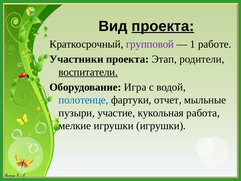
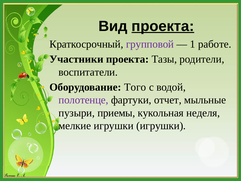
Этап: Этап -> Тазы
воспитатели underline: present -> none
Игра: Игра -> Того
полотенце colour: blue -> purple
участие: участие -> приемы
работа: работа -> неделя
